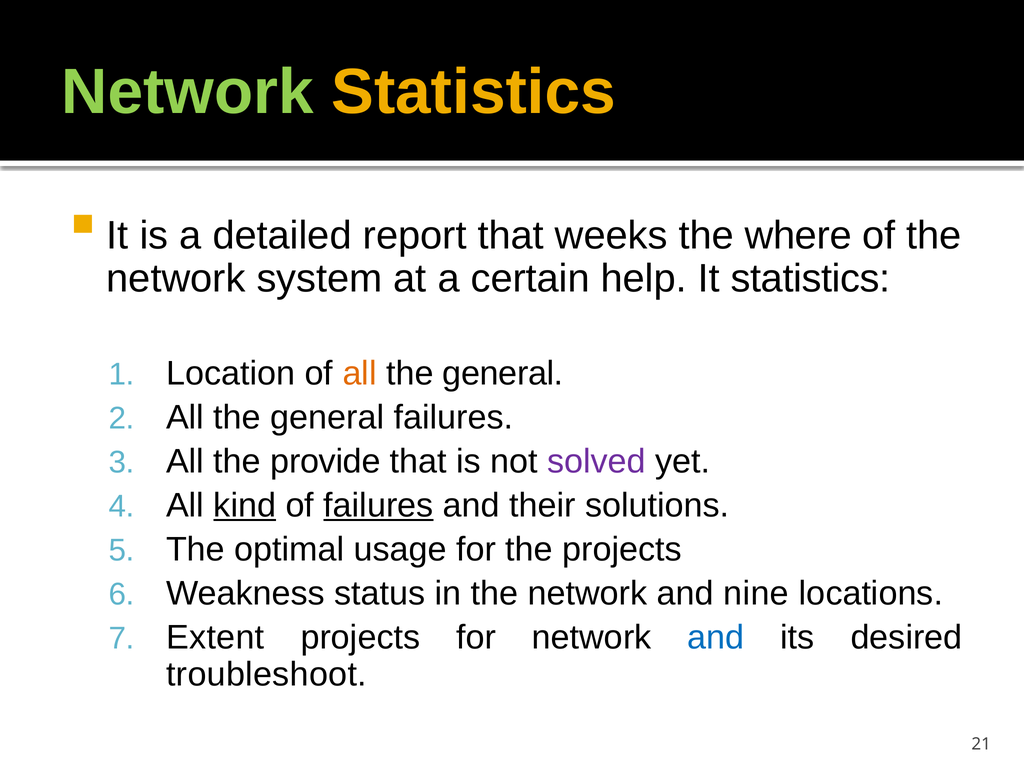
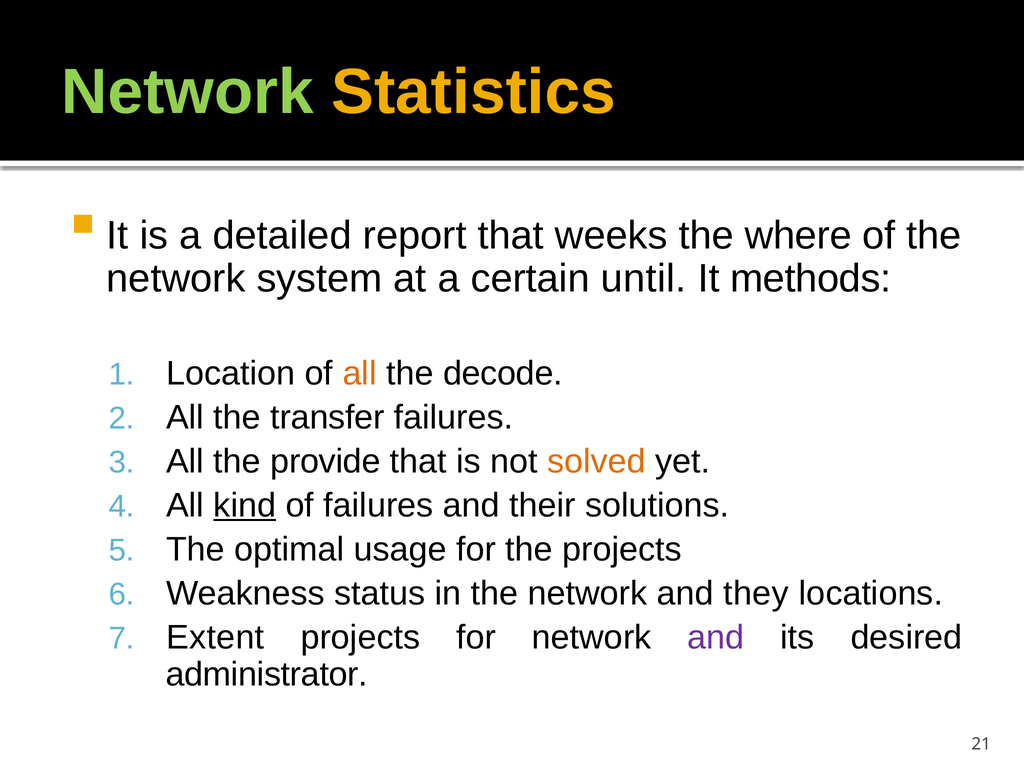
help: help -> until
It statistics: statistics -> methods
general at (503, 373): general -> decode
general at (327, 417): general -> transfer
solved colour: purple -> orange
failures at (378, 505) underline: present -> none
nine: nine -> they
and at (716, 637) colour: blue -> purple
troubleshoot: troubleshoot -> administrator
